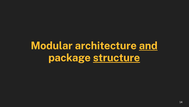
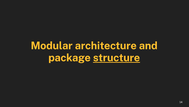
and underline: present -> none
